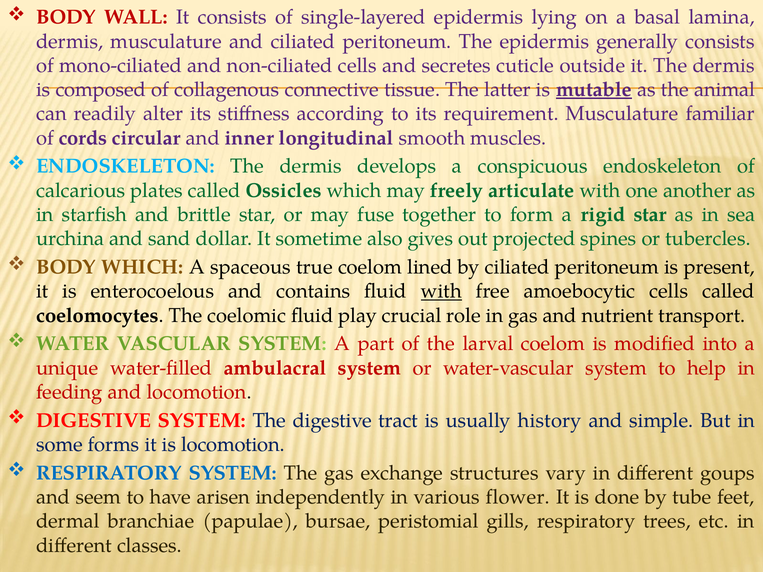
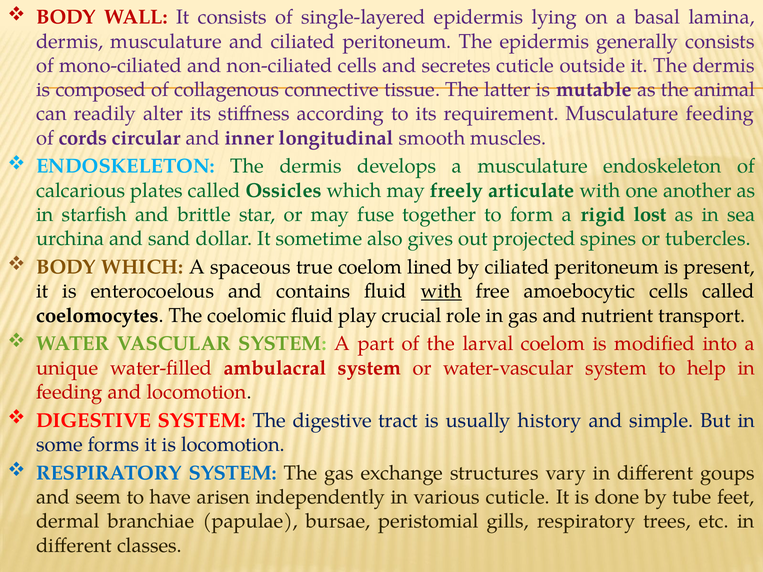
mutable underline: present -> none
Musculature familiar: familiar -> feeding
a conspicuous: conspicuous -> musculature
rigid star: star -> lost
various flower: flower -> cuticle
